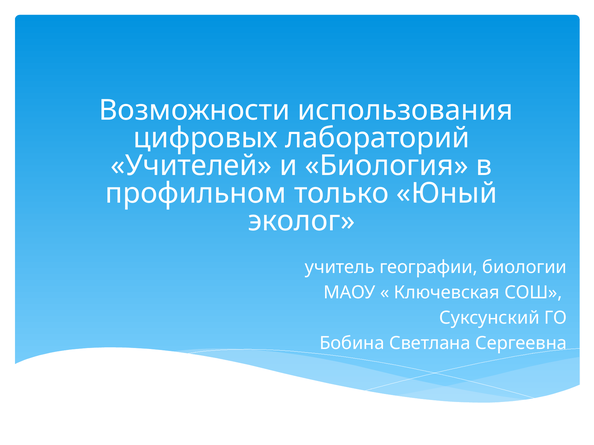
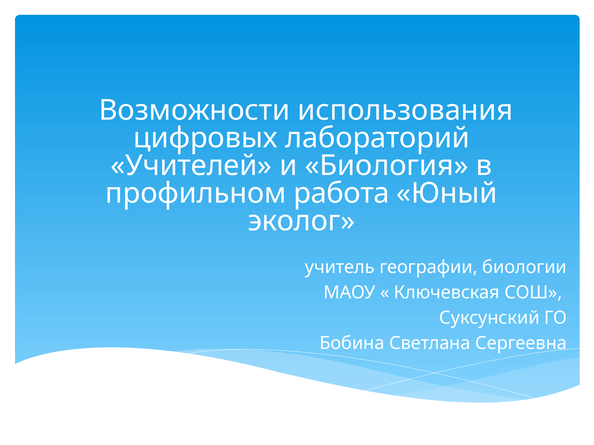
только: только -> работа
